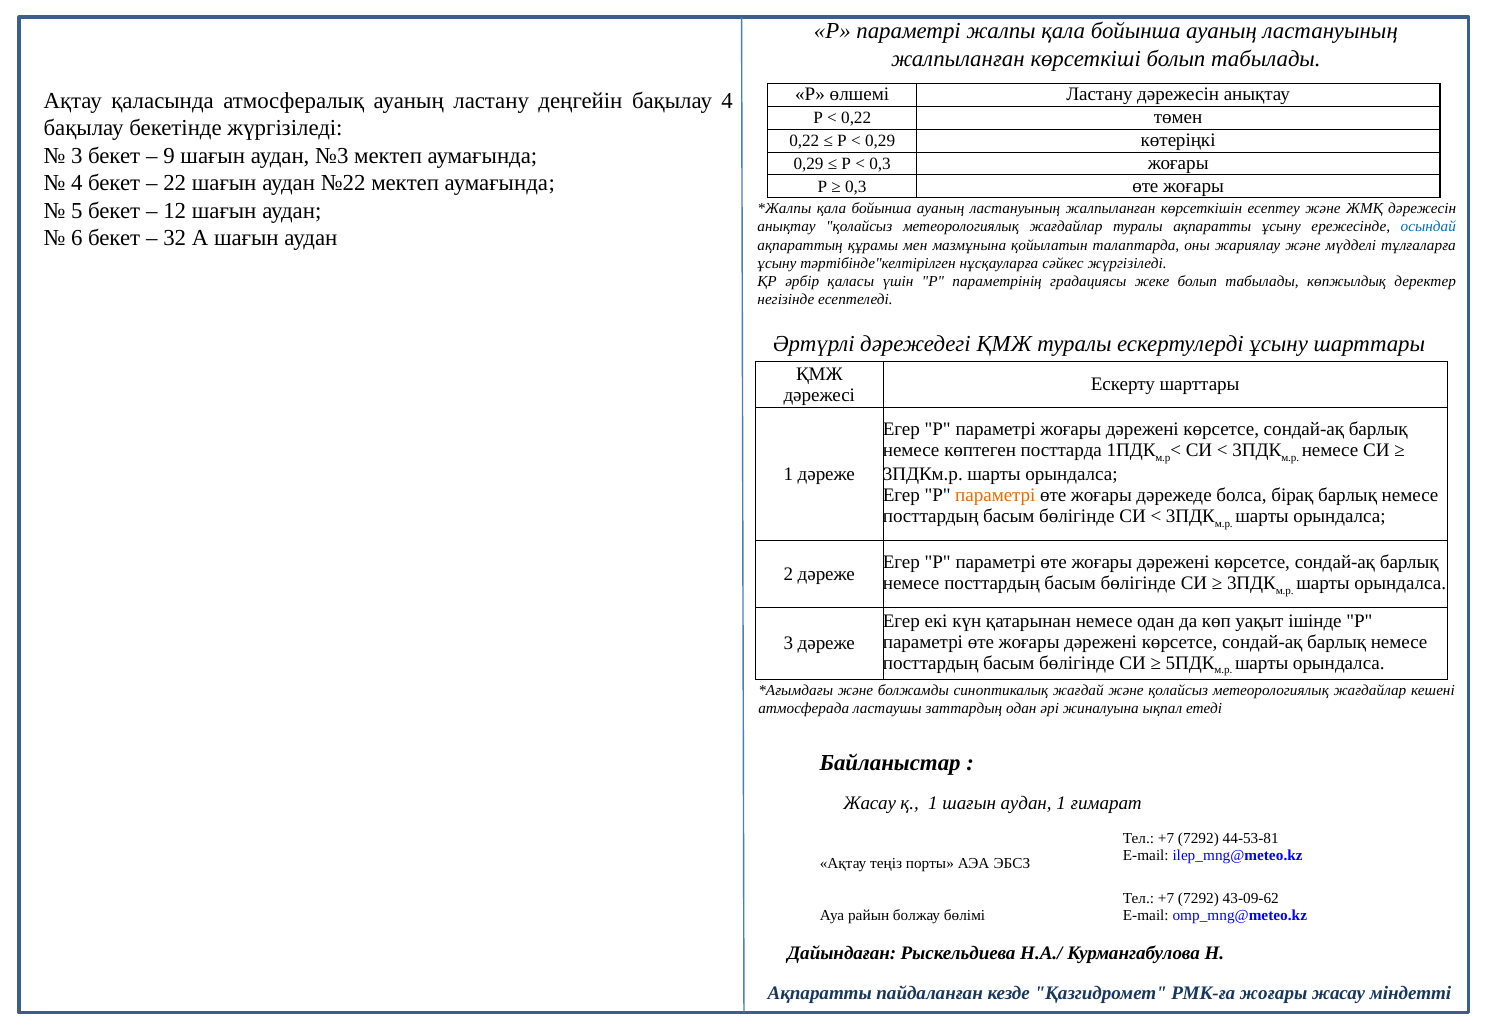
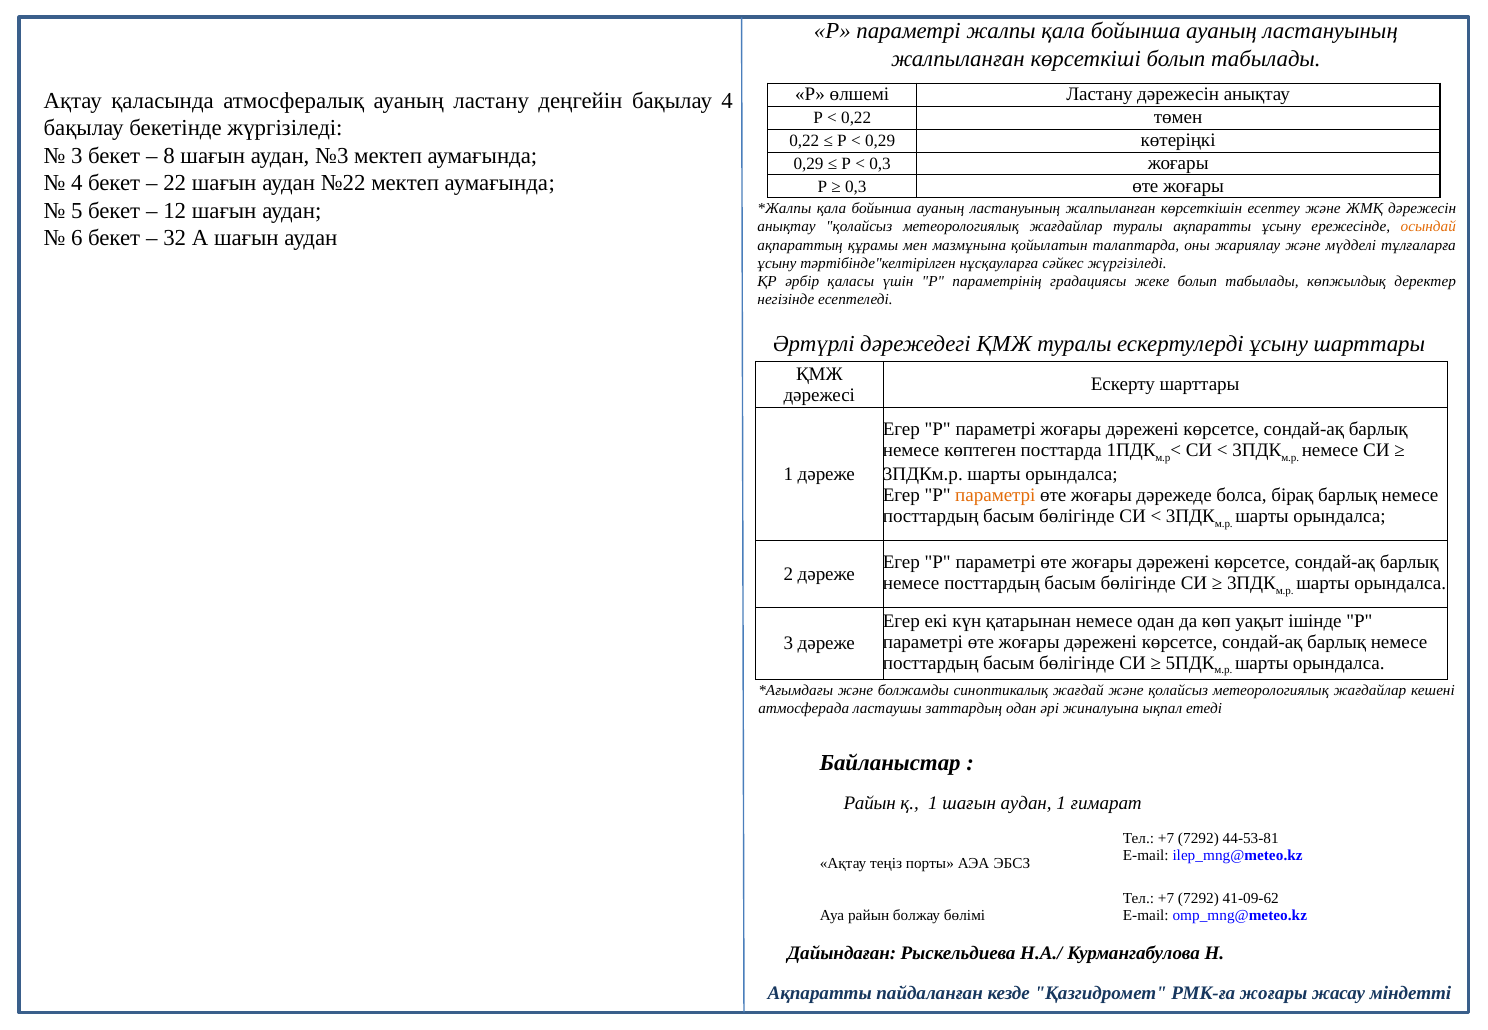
9: 9 -> 8
осындай colour: blue -> orange
Жасау at (870, 803): Жасау -> Райын
43-09-62: 43-09-62 -> 41-09-62
